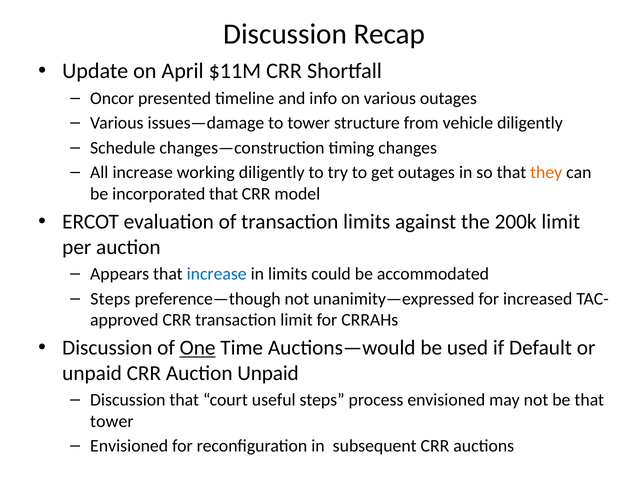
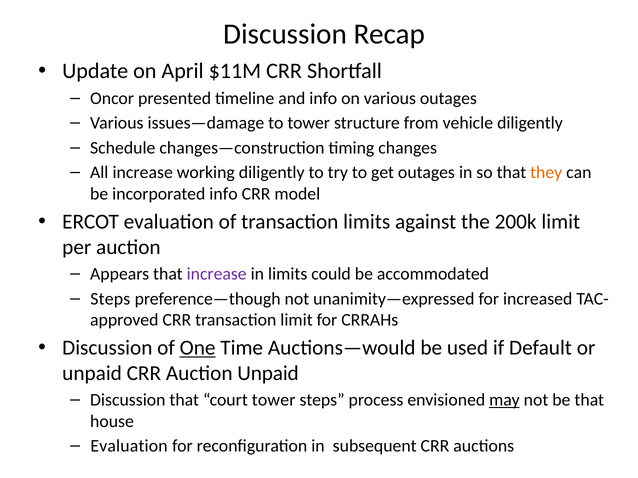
incorporated that: that -> info
increase at (217, 274) colour: blue -> purple
court useful: useful -> tower
may underline: none -> present
tower at (112, 422): tower -> house
Envisioned at (129, 446): Envisioned -> Evaluation
